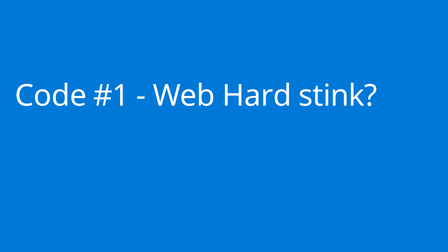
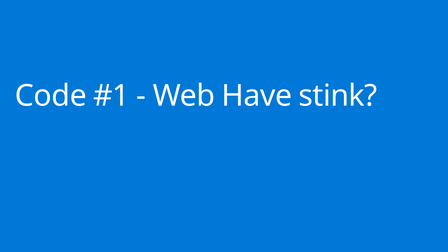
Hard: Hard -> Have
